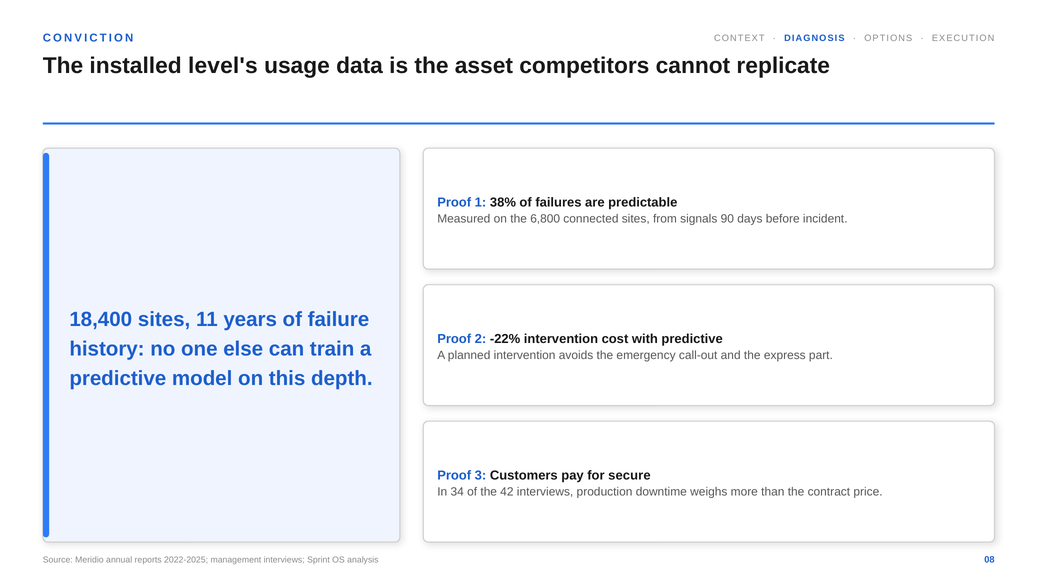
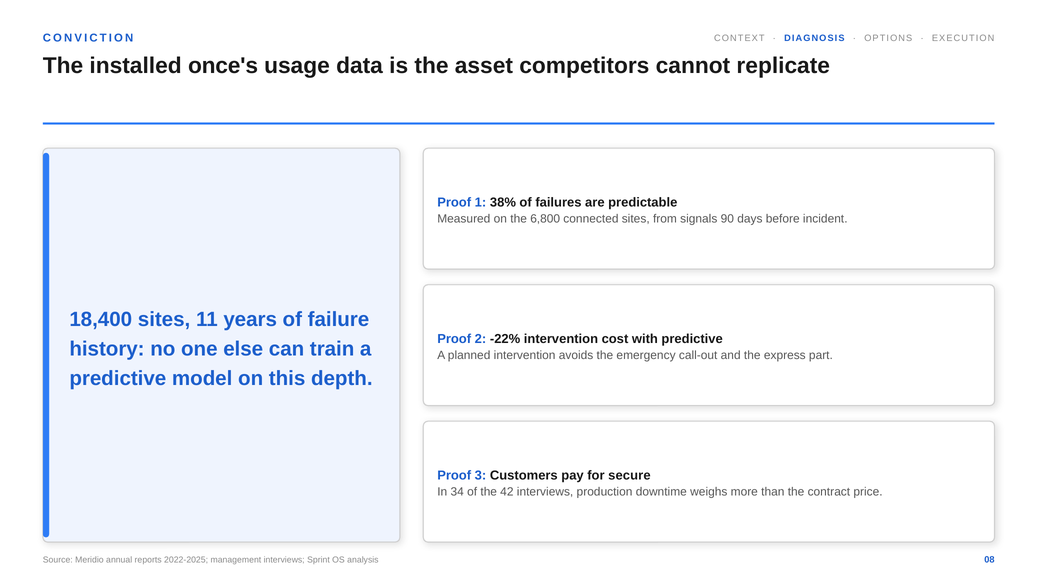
level's: level's -> once's
